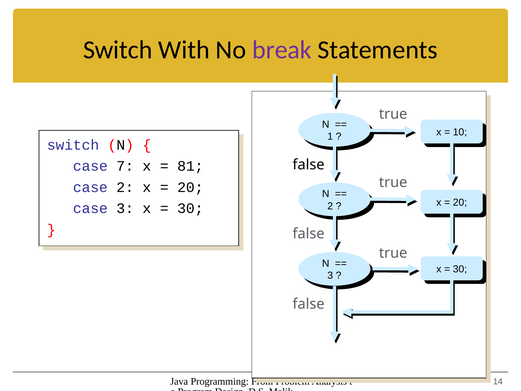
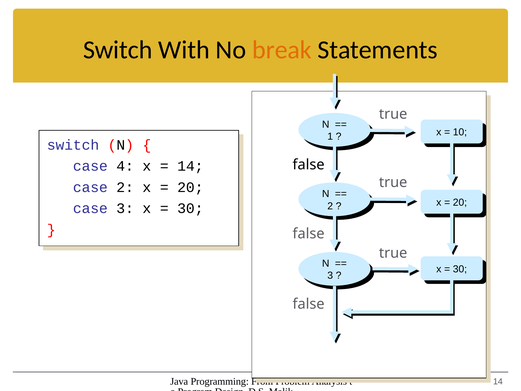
break colour: purple -> orange
7: 7 -> 4
81 at (190, 166): 81 -> 14
